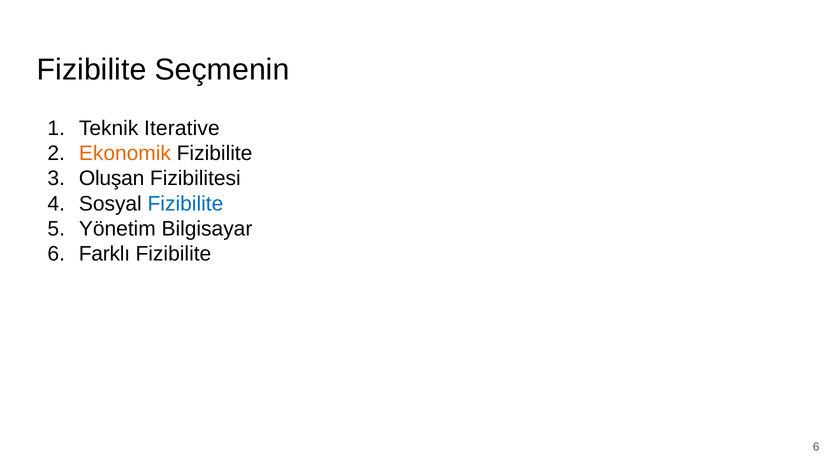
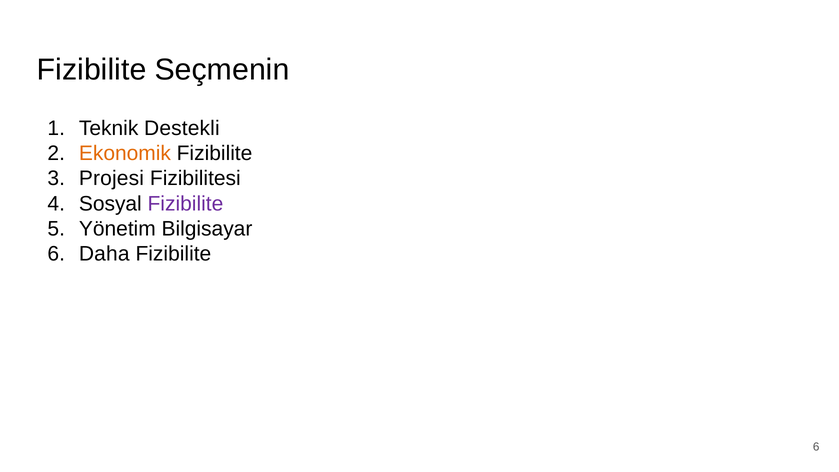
Iterative: Iterative -> Destekli
Oluşan: Oluşan -> Projesi
Fizibilite at (185, 204) colour: blue -> purple
Farklı: Farklı -> Daha
